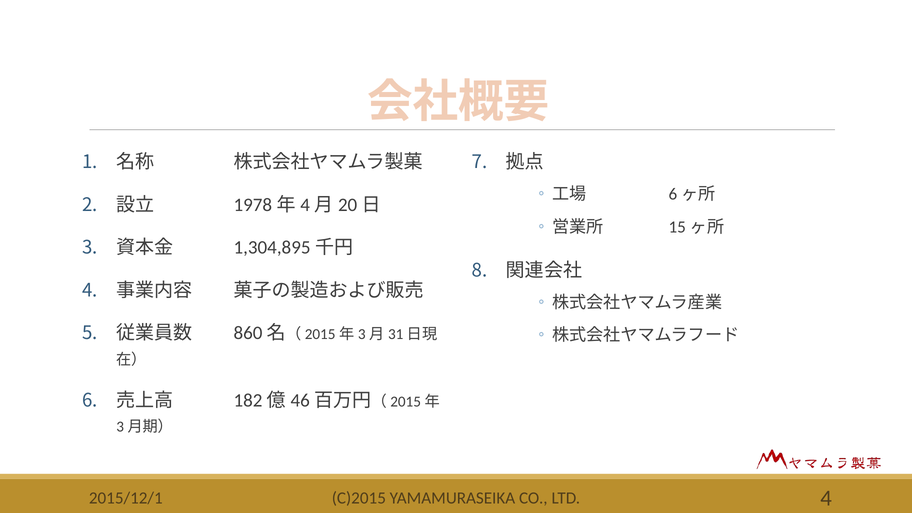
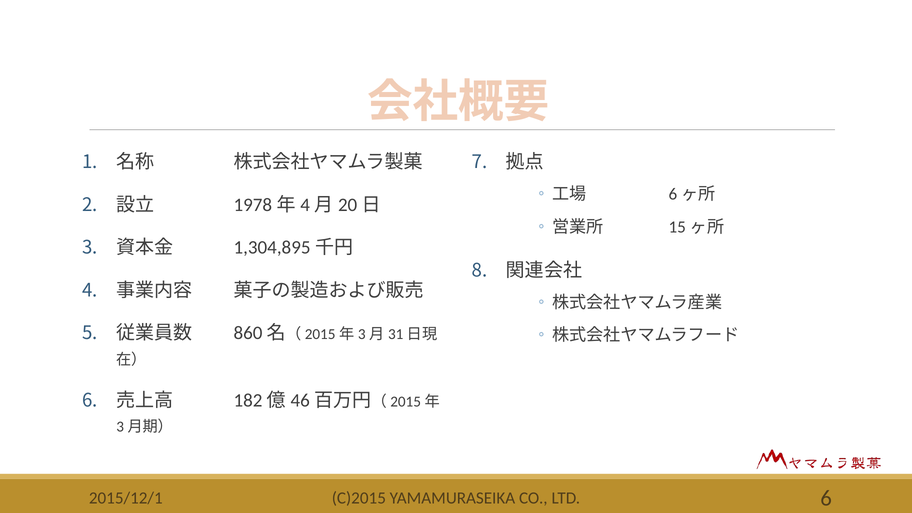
LTD 4: 4 -> 6
